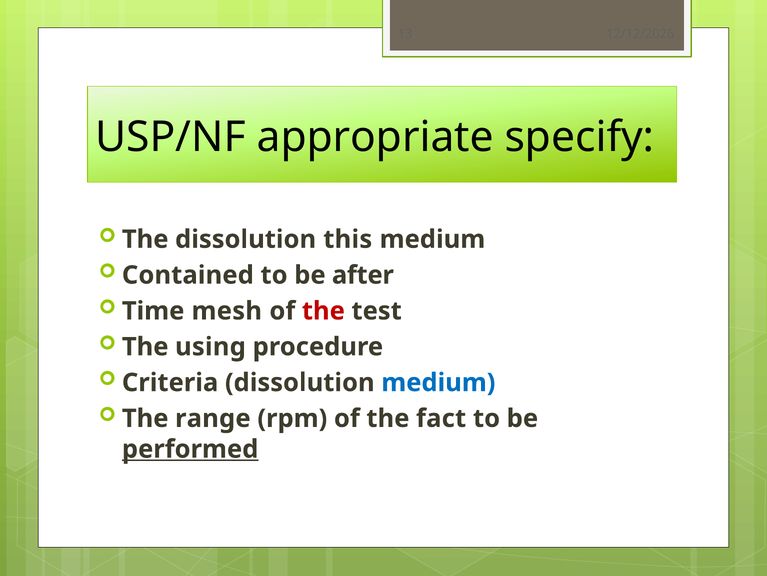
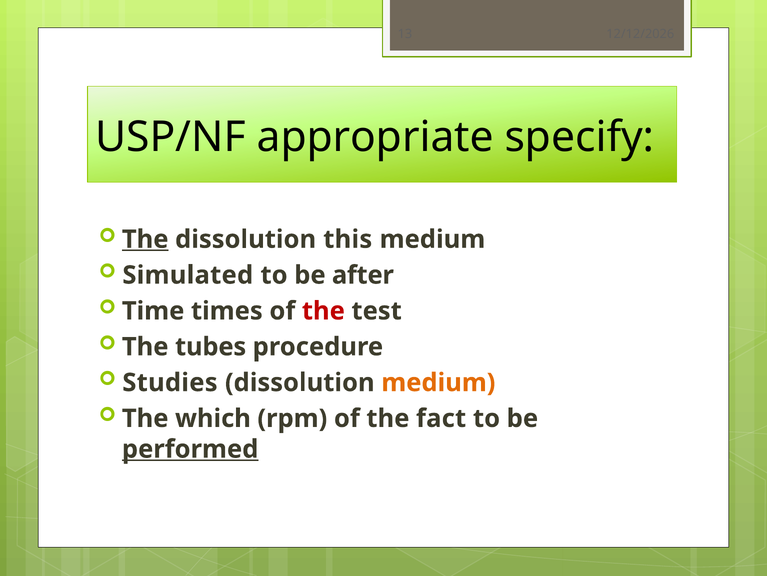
The at (145, 239) underline: none -> present
Contained: Contained -> Simulated
mesh: mesh -> times
using: using -> tubes
Criteria: Criteria -> Studies
medium at (438, 382) colour: blue -> orange
range: range -> which
